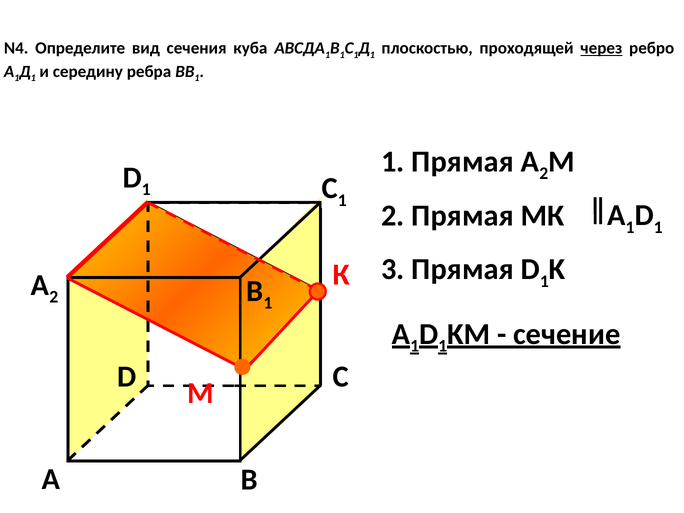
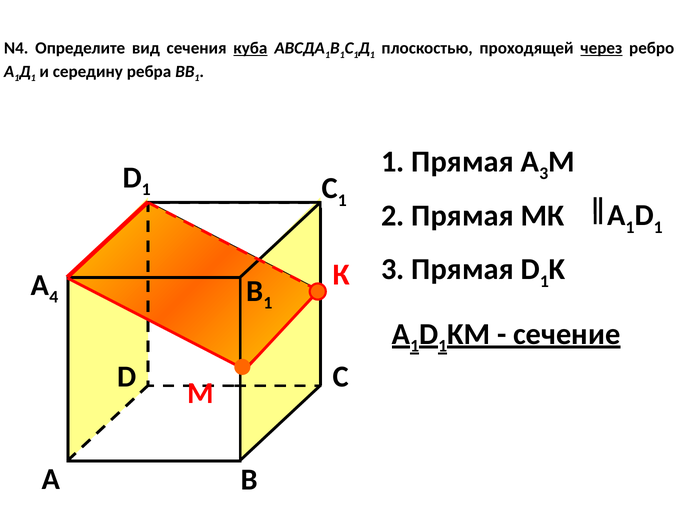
куба underline: none -> present
Прямая А 2: 2 -> 3
2 at (54, 297): 2 -> 4
